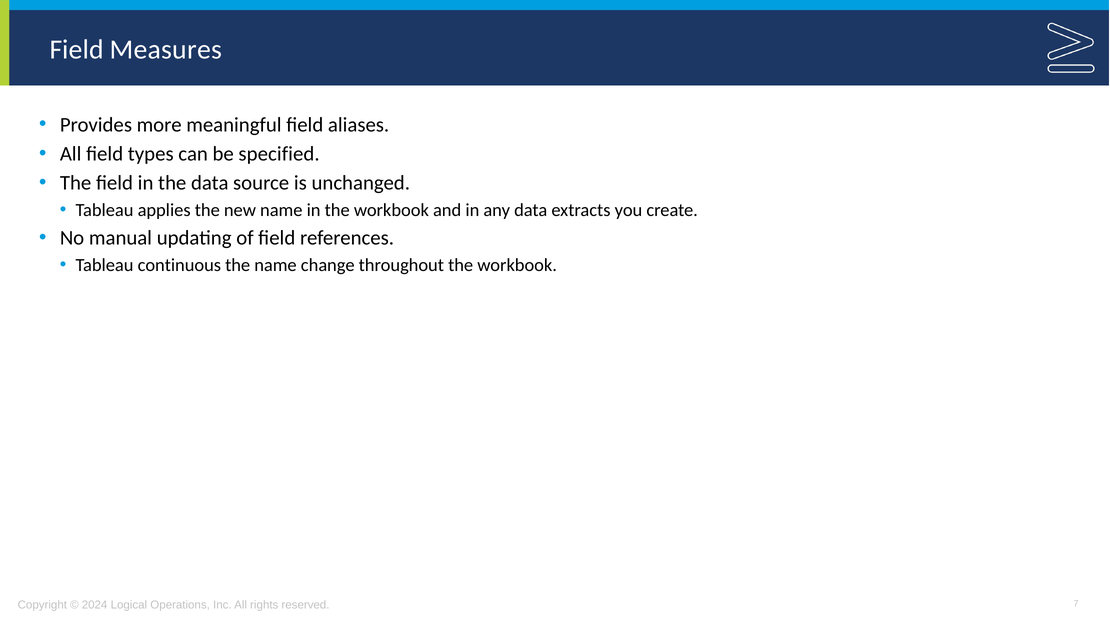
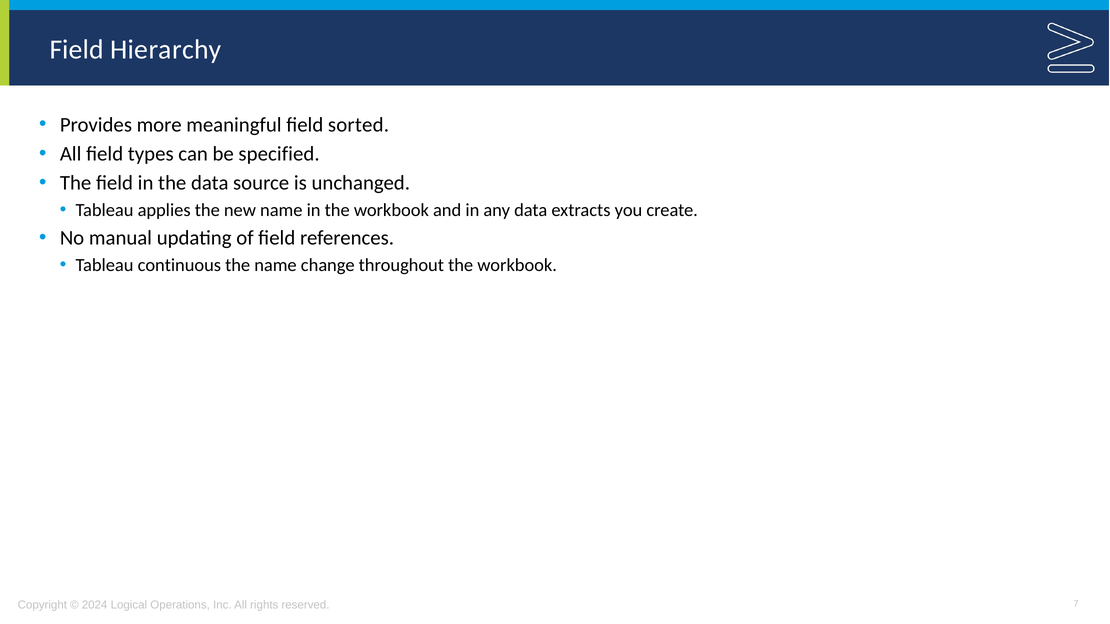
Measures: Measures -> Hierarchy
aliases: aliases -> sorted
